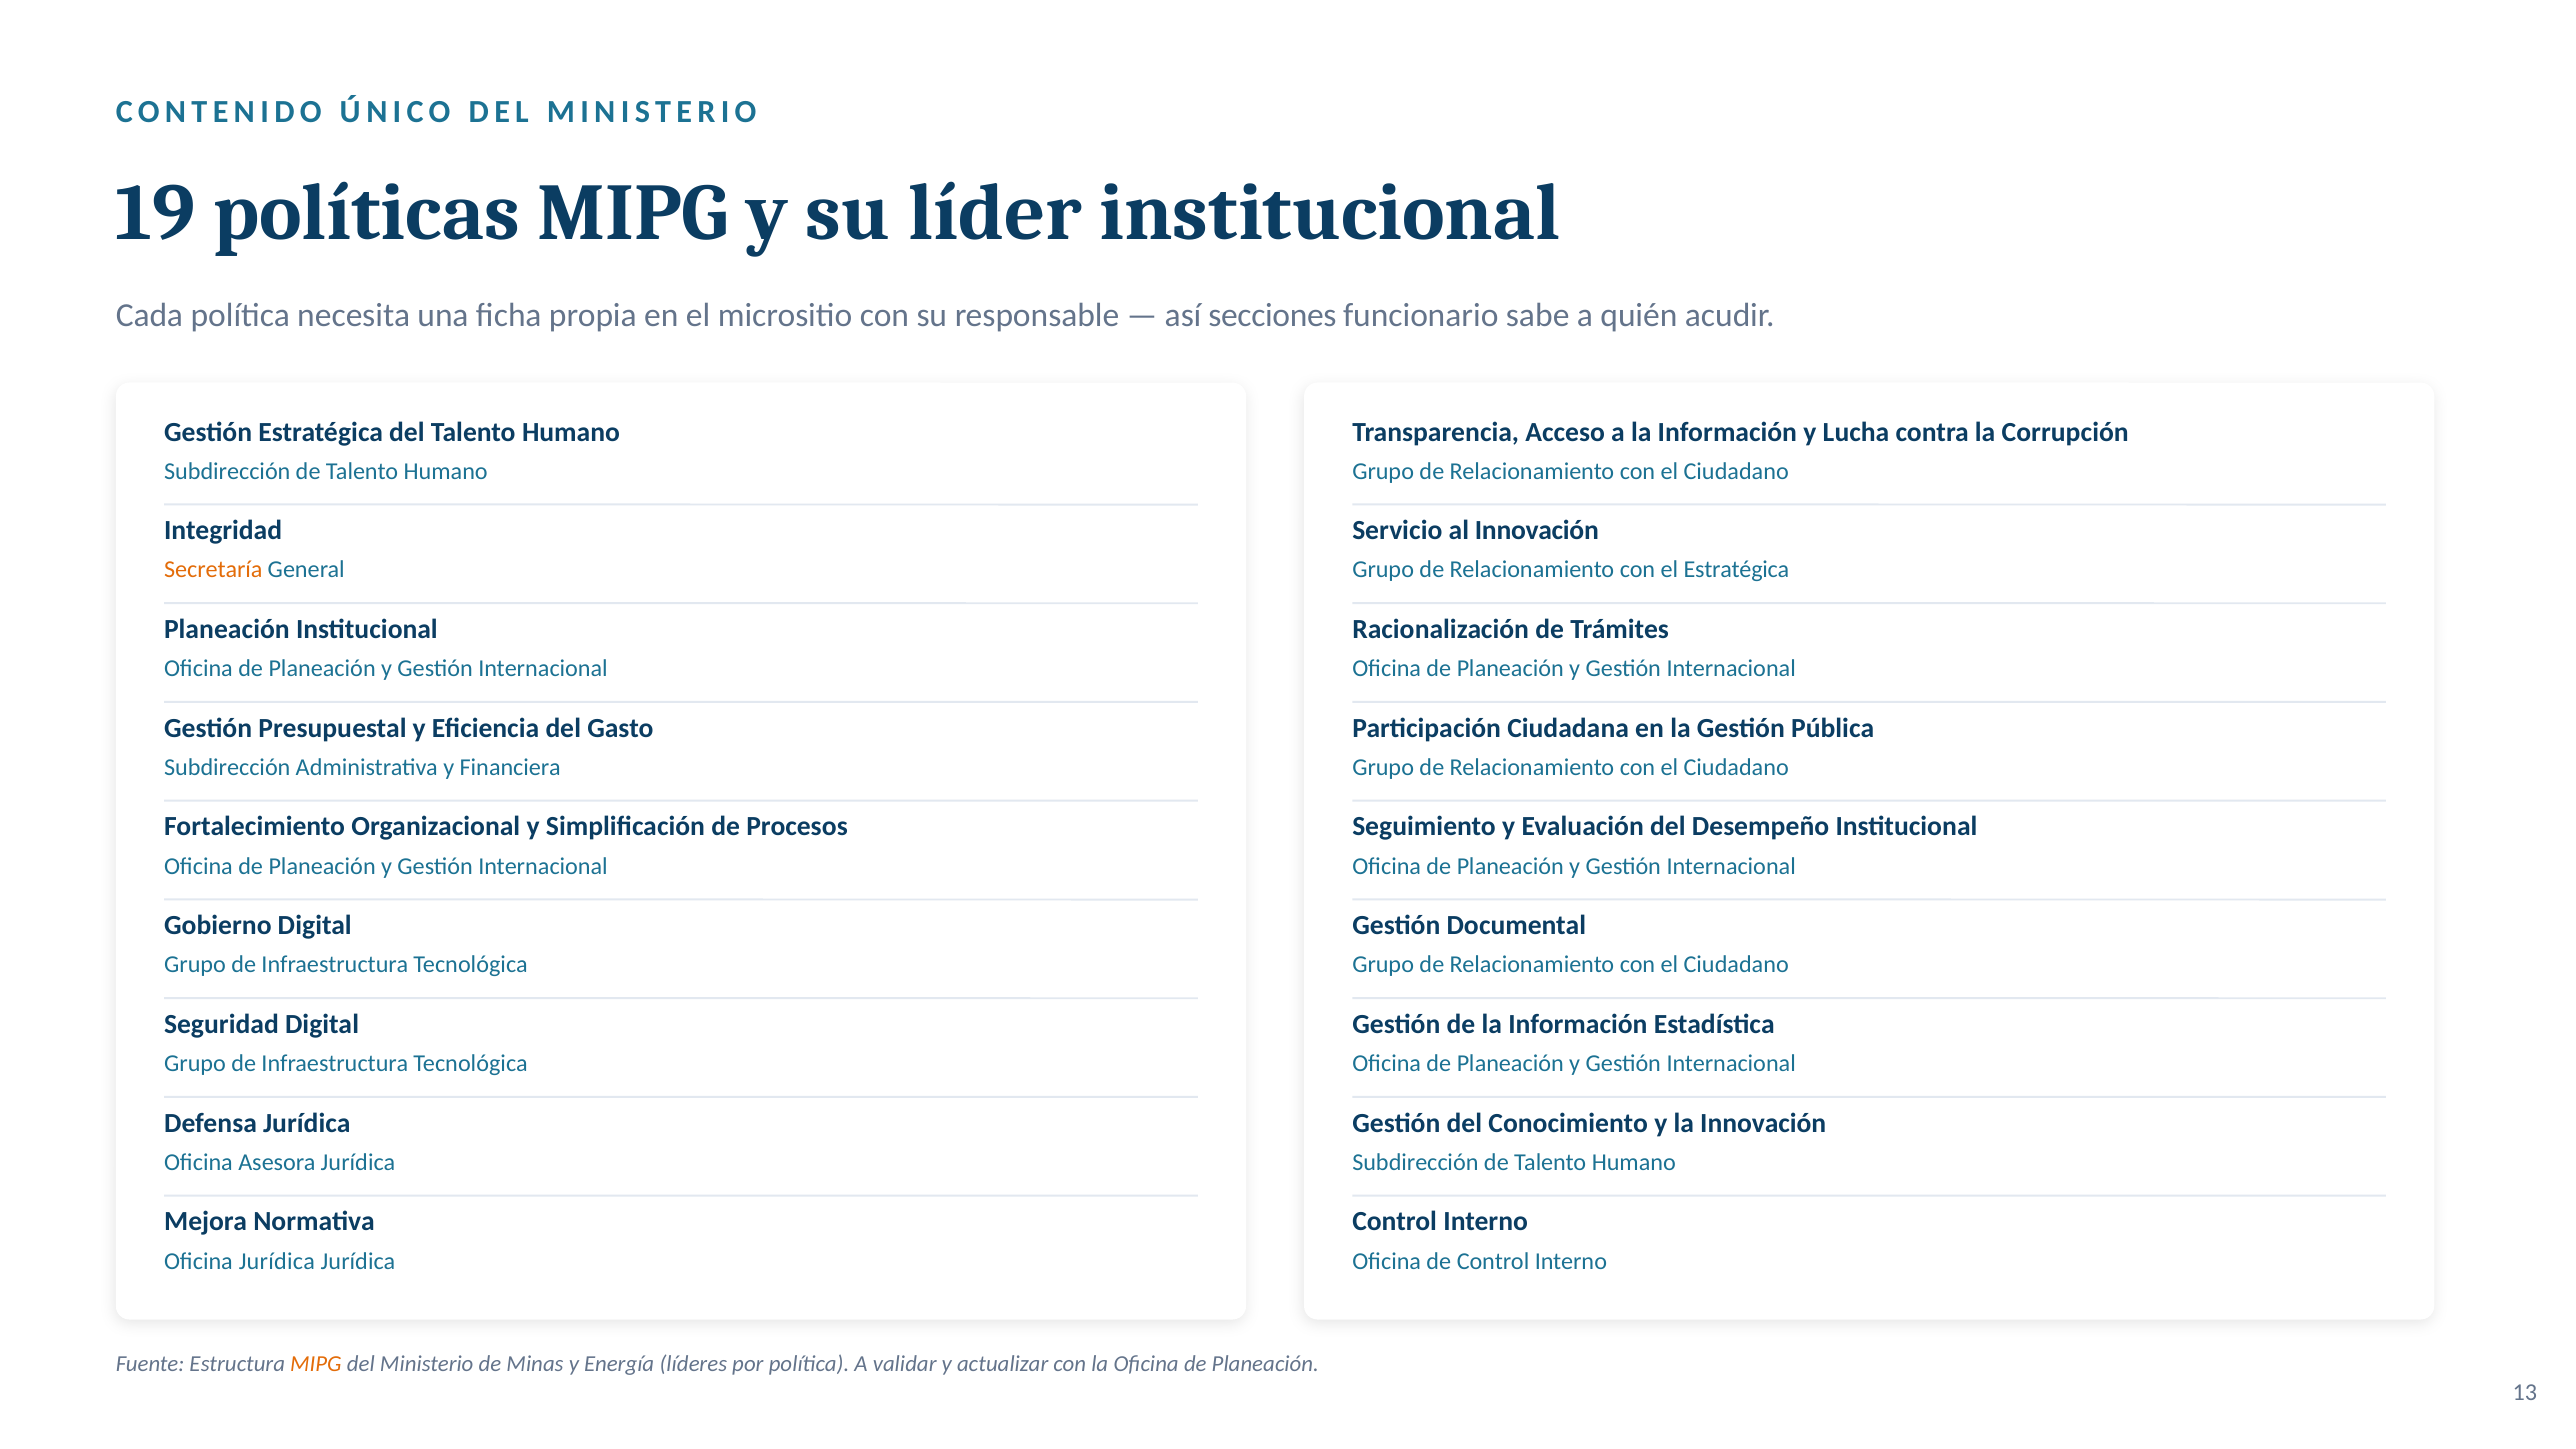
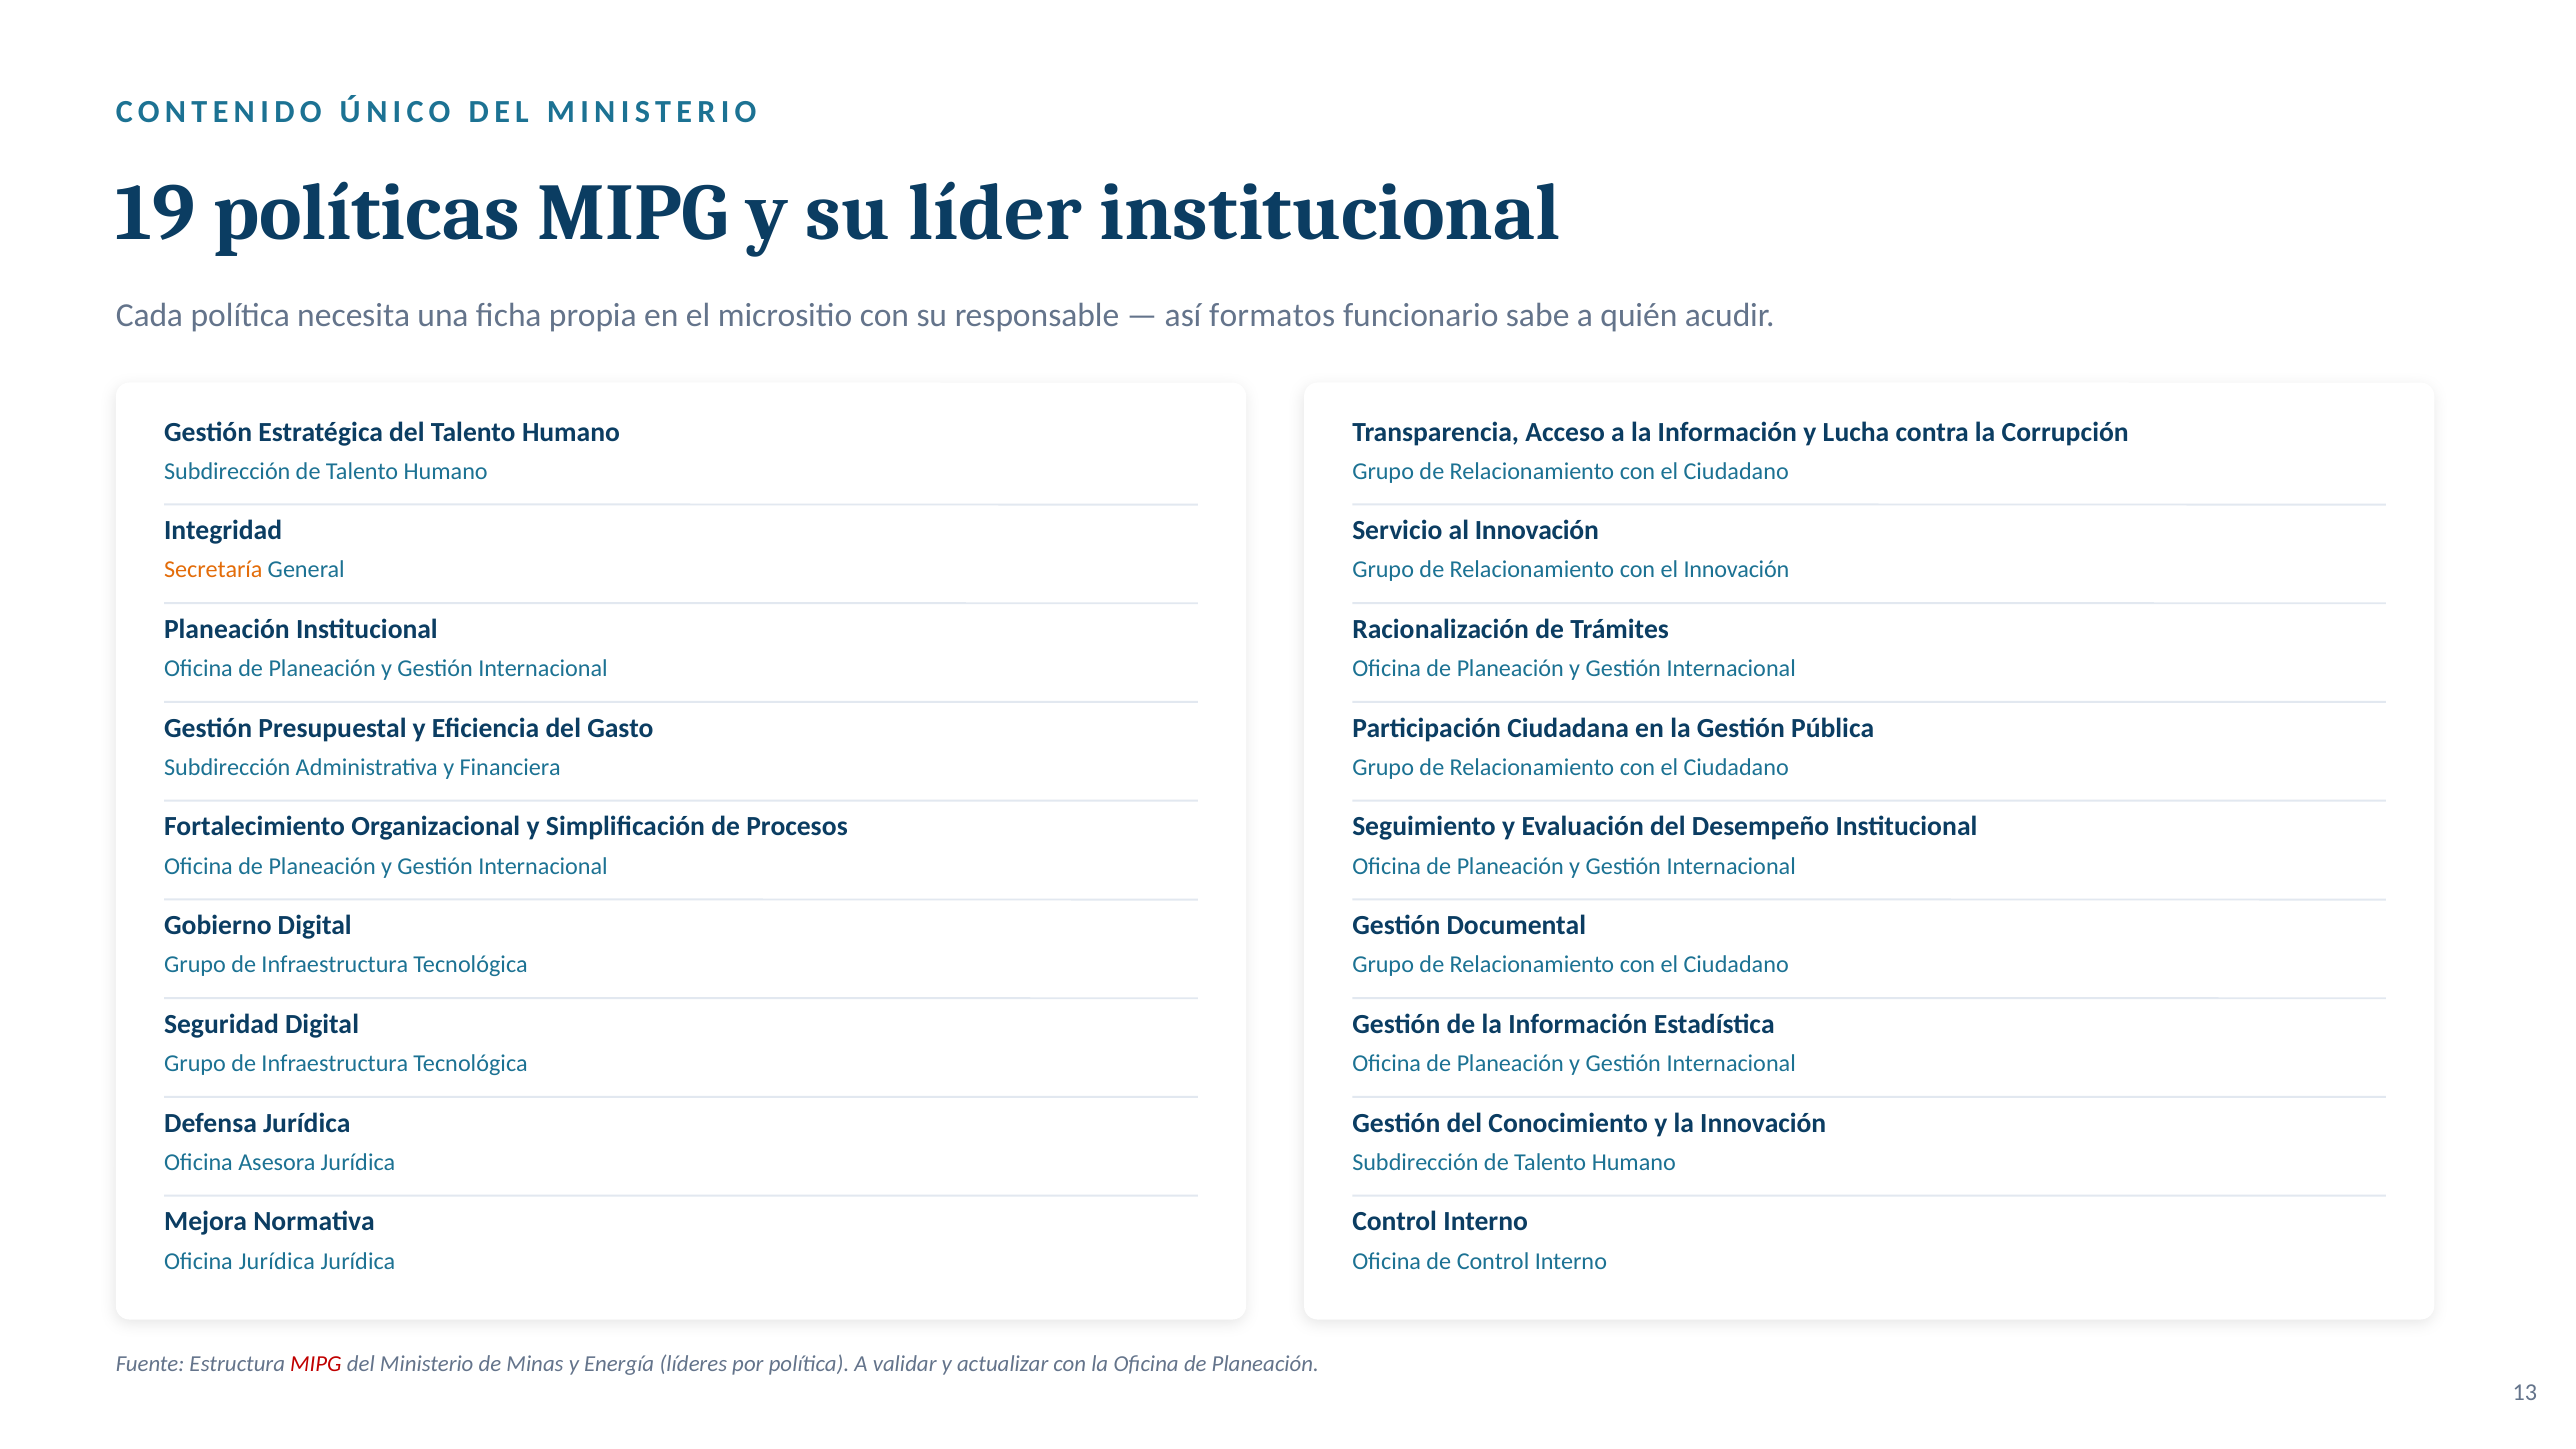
secciones: secciones -> formatos
el Estratégica: Estratégica -> Innovación
MIPG at (316, 1364) colour: orange -> red
